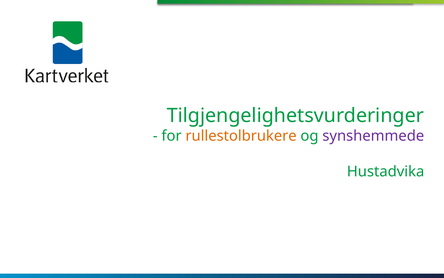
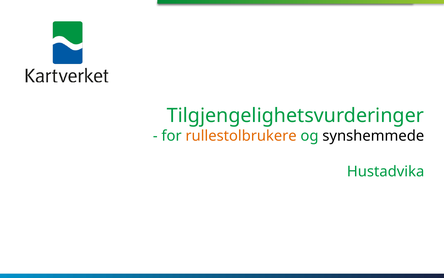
synshemmede colour: purple -> black
